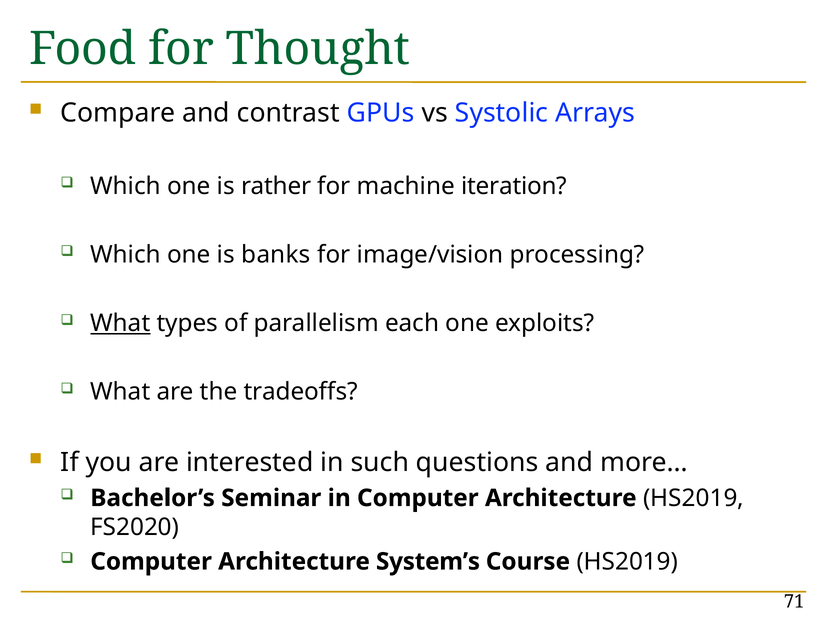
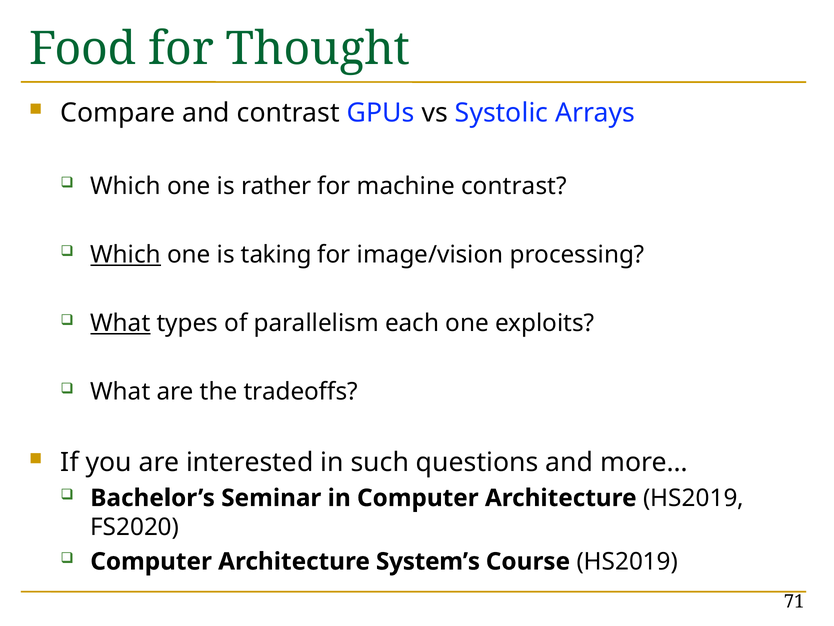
machine iteration: iteration -> contrast
Which at (126, 254) underline: none -> present
banks: banks -> taking
